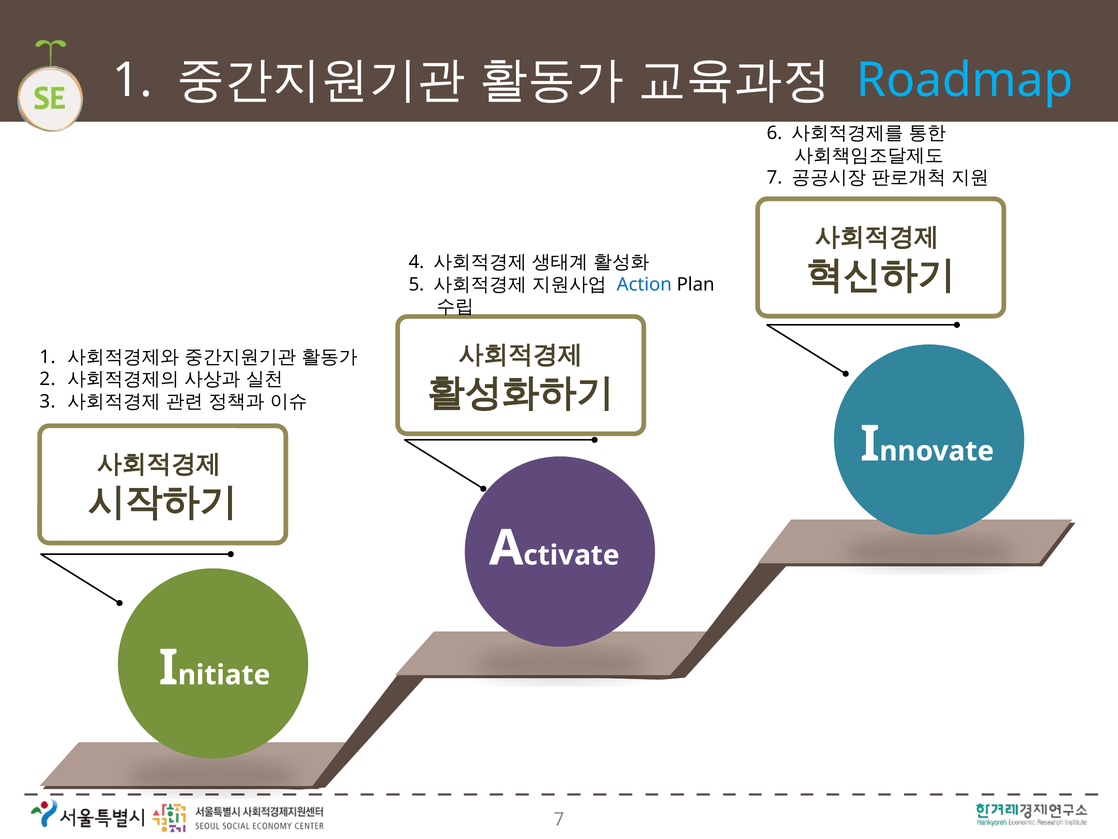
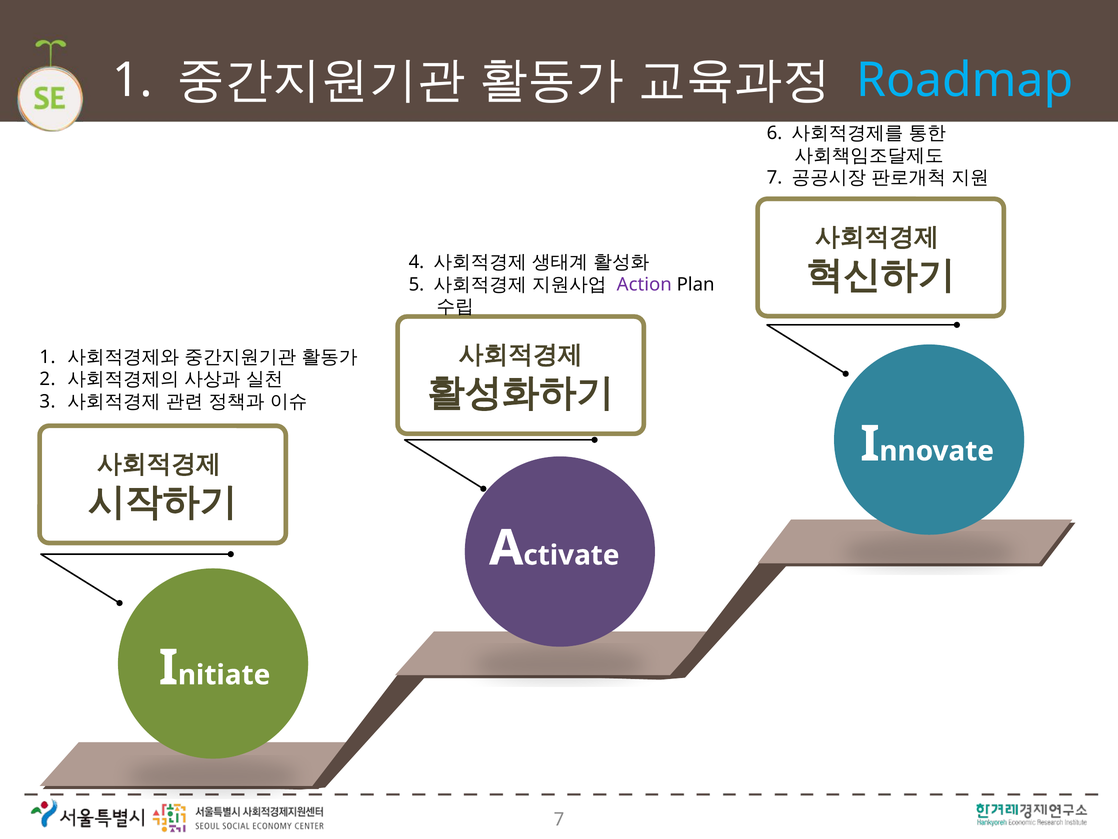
Action colour: blue -> purple
